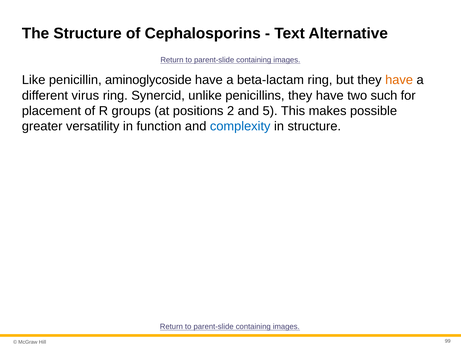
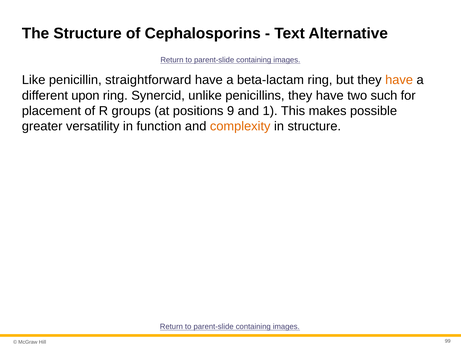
aminoglycoside: aminoglycoside -> straightforward
virus: virus -> upon
2: 2 -> 9
5: 5 -> 1
complexity colour: blue -> orange
